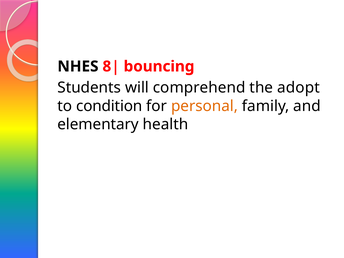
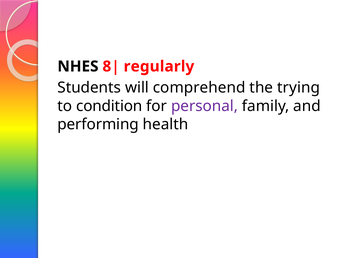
bouncing: bouncing -> regularly
adopt: adopt -> trying
personal colour: orange -> purple
elementary: elementary -> performing
